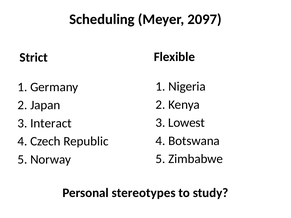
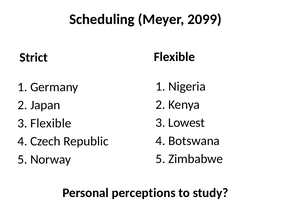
2097: 2097 -> 2099
3 Interact: Interact -> Flexible
stereotypes: stereotypes -> perceptions
